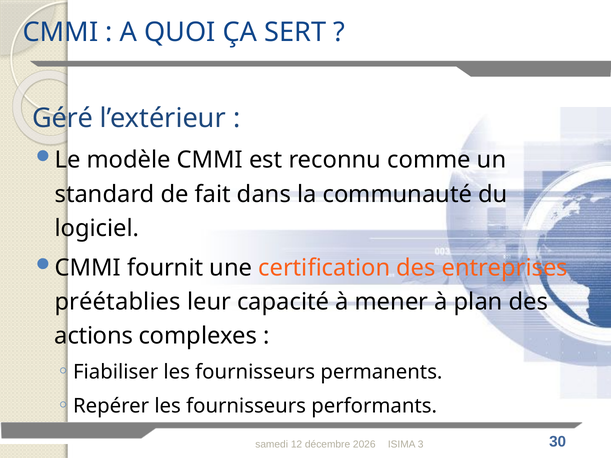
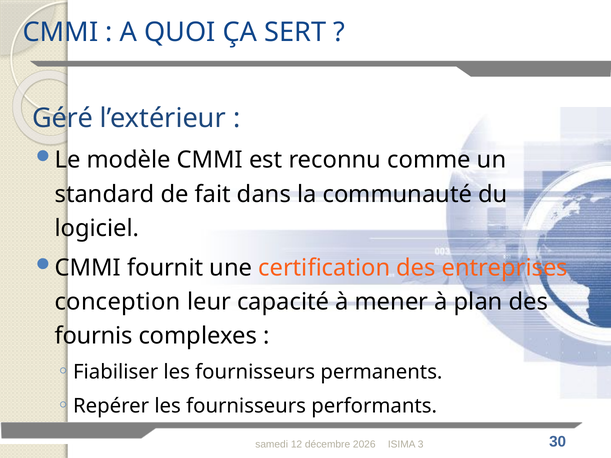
préétablies: préétablies -> conception
actions: actions -> fournis
